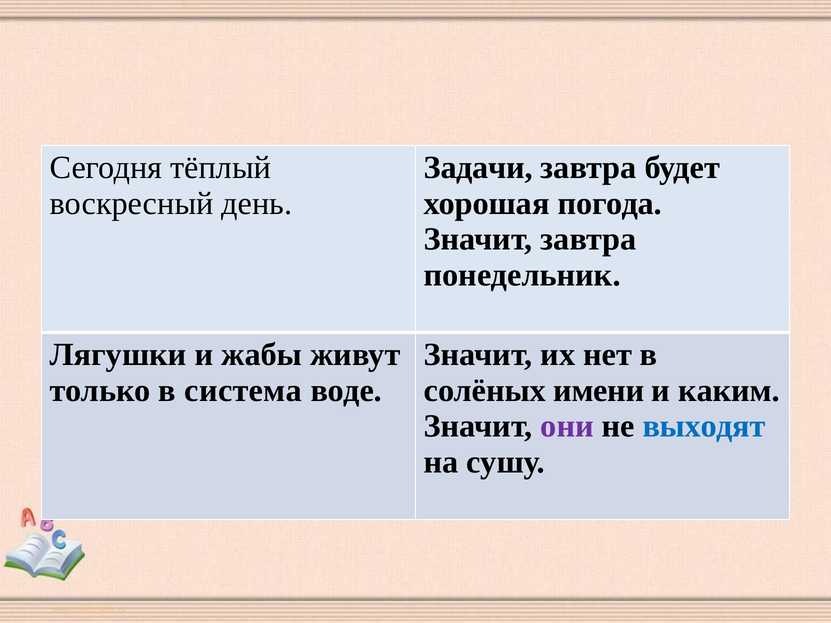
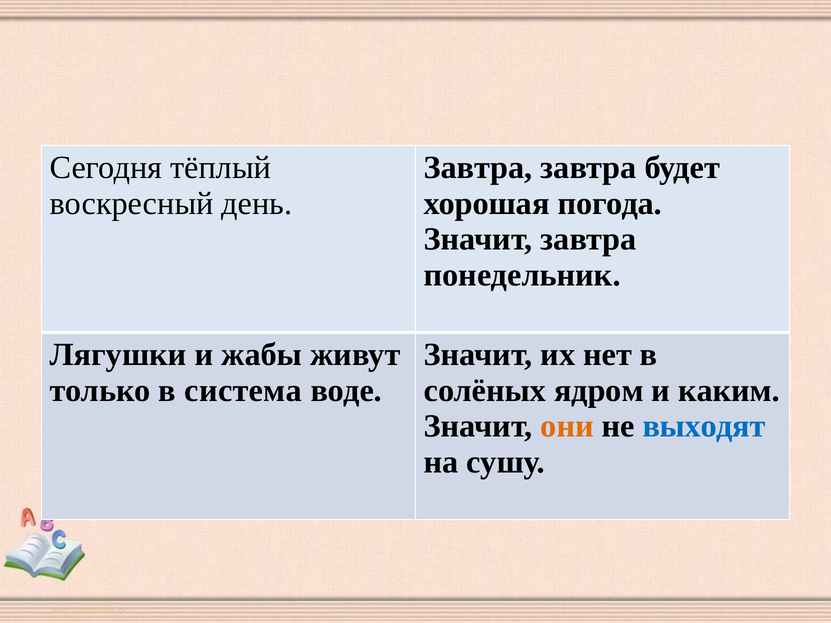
Задачи at (478, 168): Задачи -> Завтра
имени: имени -> ядром
они colour: purple -> orange
